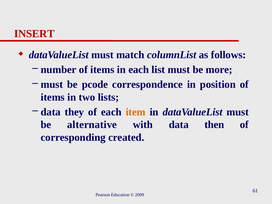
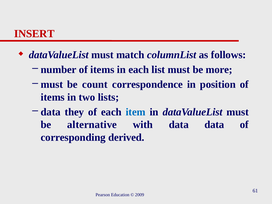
pcode: pcode -> count
item colour: orange -> blue
data then: then -> data
created: created -> derived
